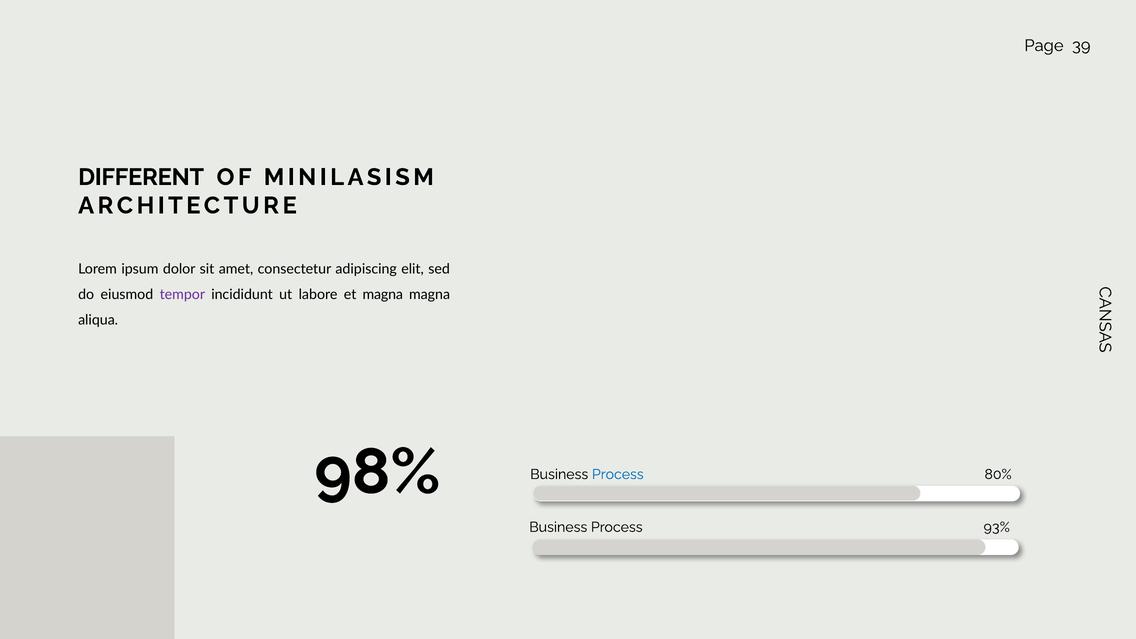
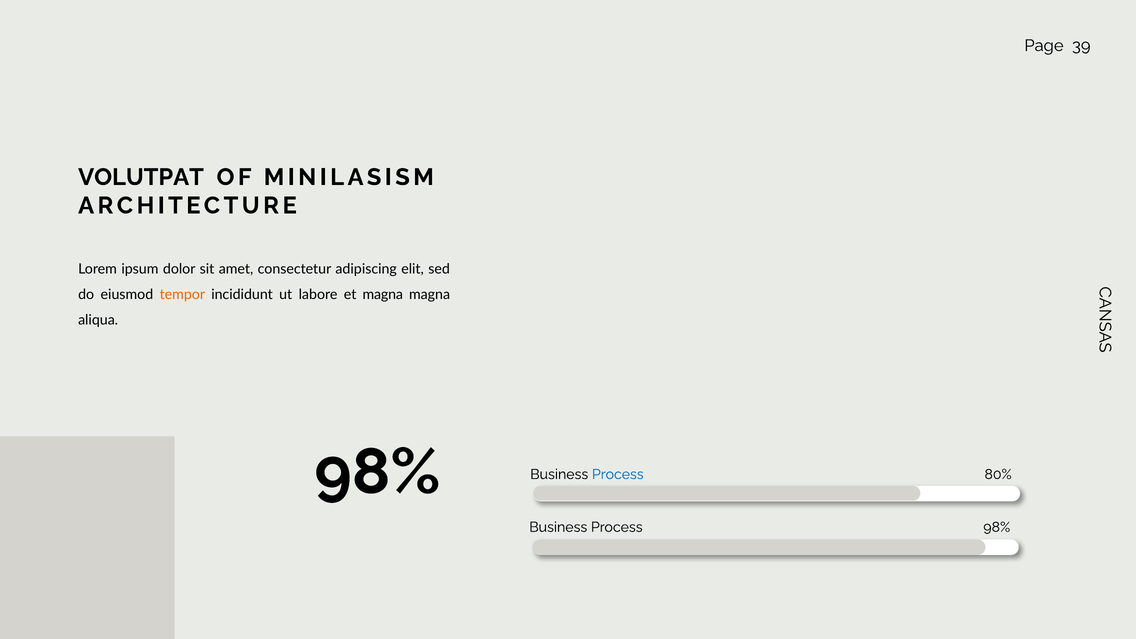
DIFFERENT: DIFFERENT -> VOLUTPAT
tempor colour: purple -> orange
Process 93%: 93% -> 98%
